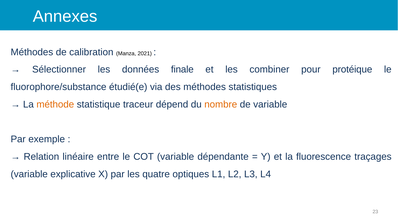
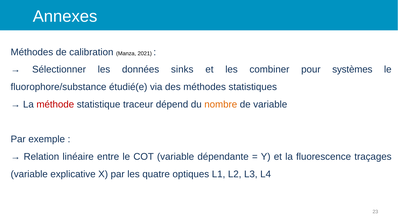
finale: finale -> sinks
protéique: protéique -> systèmes
méthode colour: orange -> red
